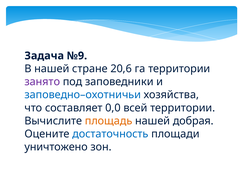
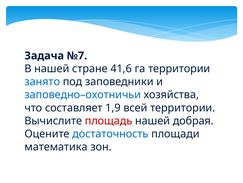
№9: №9 -> №7
20,6: 20,6 -> 41,6
занято colour: purple -> blue
0,0: 0,0 -> 1,9
площадь colour: orange -> red
уничтожено: уничтожено -> математика
